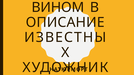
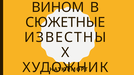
ОПИСАНИЕ: ОПИСАНИЕ -> СЮЖЕТНЫЕ
